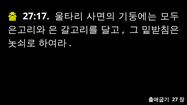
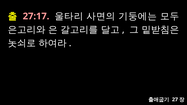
27:17 colour: white -> pink
